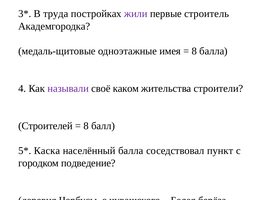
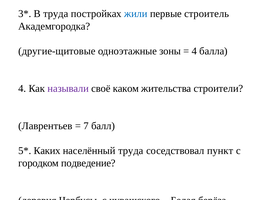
жили colour: purple -> blue
медаль-щитовые: медаль-щитовые -> другие-щитовые
имея: имея -> зоны
8 at (194, 51): 8 -> 4
Строителей: Строителей -> Лаврентьев
8 at (86, 126): 8 -> 7
Каска: Каска -> Каких
населённый балла: балла -> труда
